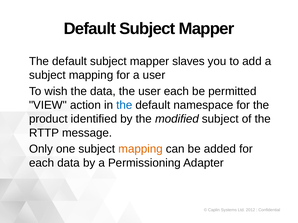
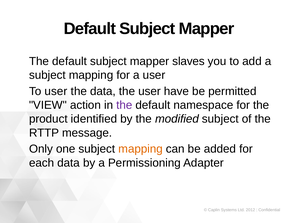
To wish: wish -> user
user each: each -> have
the at (124, 105) colour: blue -> purple
